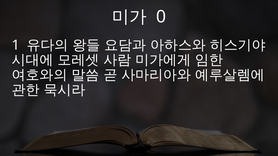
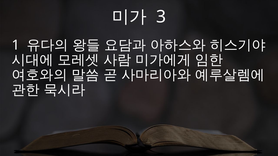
0: 0 -> 3
